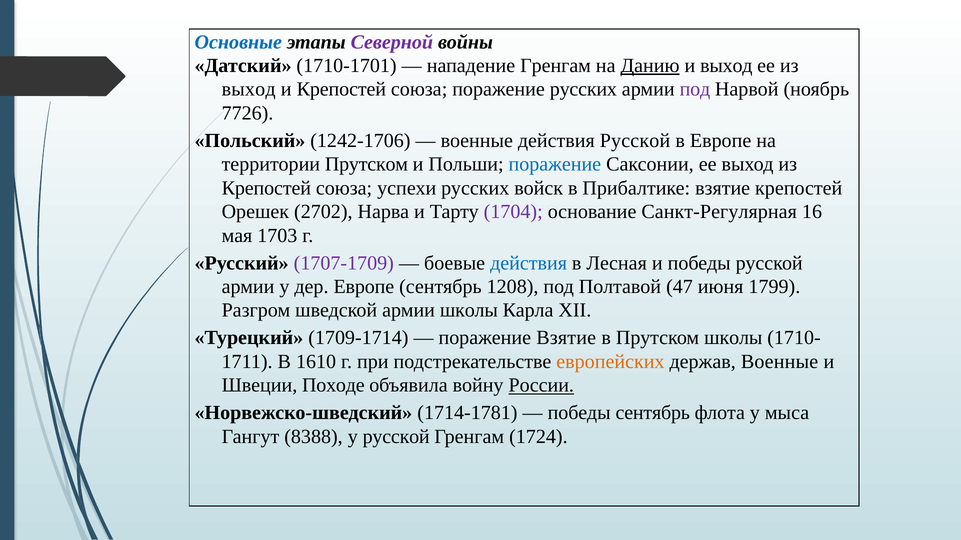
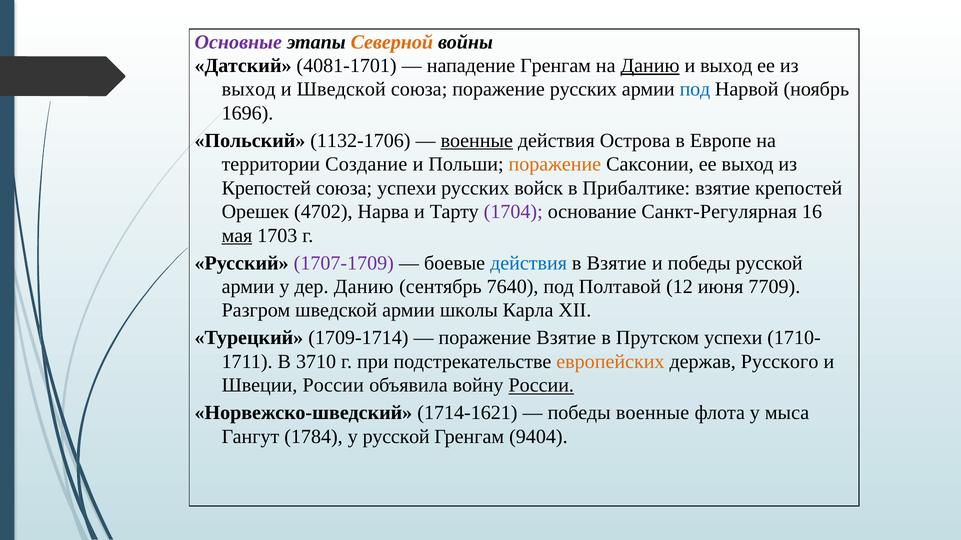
Основные colour: blue -> purple
Северной colour: purple -> orange
1710-1701: 1710-1701 -> 4081-1701
и Крепостей: Крепостей -> Шведской
под at (695, 89) colour: purple -> blue
7726: 7726 -> 1696
1242-1706: 1242-1706 -> 1132-1706
военные at (477, 141) underline: none -> present
действия Русской: Русской -> Острова
территории Прутском: Прутском -> Создание
поражение at (555, 164) colour: blue -> orange
2702: 2702 -> 4702
мая underline: none -> present
в Лесная: Лесная -> Взятие
дер Европе: Европе -> Данию
1208: 1208 -> 7640
47: 47 -> 12
1799: 1799 -> 7709
Прутском школы: школы -> успехи
1610: 1610 -> 3710
держав Военные: Военные -> Русского
Швеции Походе: Походе -> России
1714-1781: 1714-1781 -> 1714-1621
победы сентябрь: сентябрь -> военные
8388: 8388 -> 1784
1724: 1724 -> 9404
